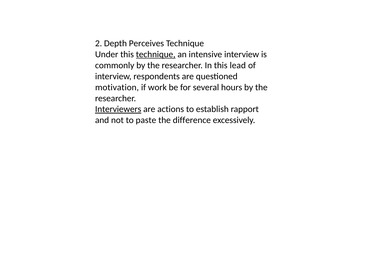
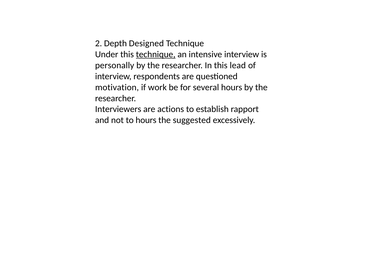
Perceives: Perceives -> Designed
commonly: commonly -> personally
Interviewers underline: present -> none
to paste: paste -> hours
difference: difference -> suggested
